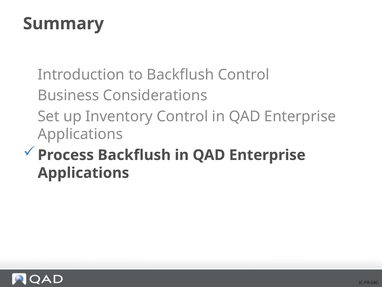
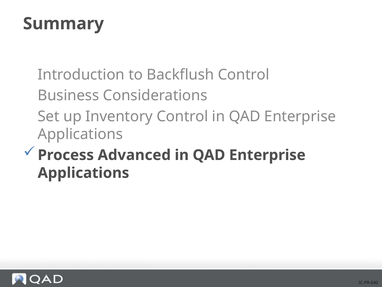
Process Backflush: Backflush -> Advanced
